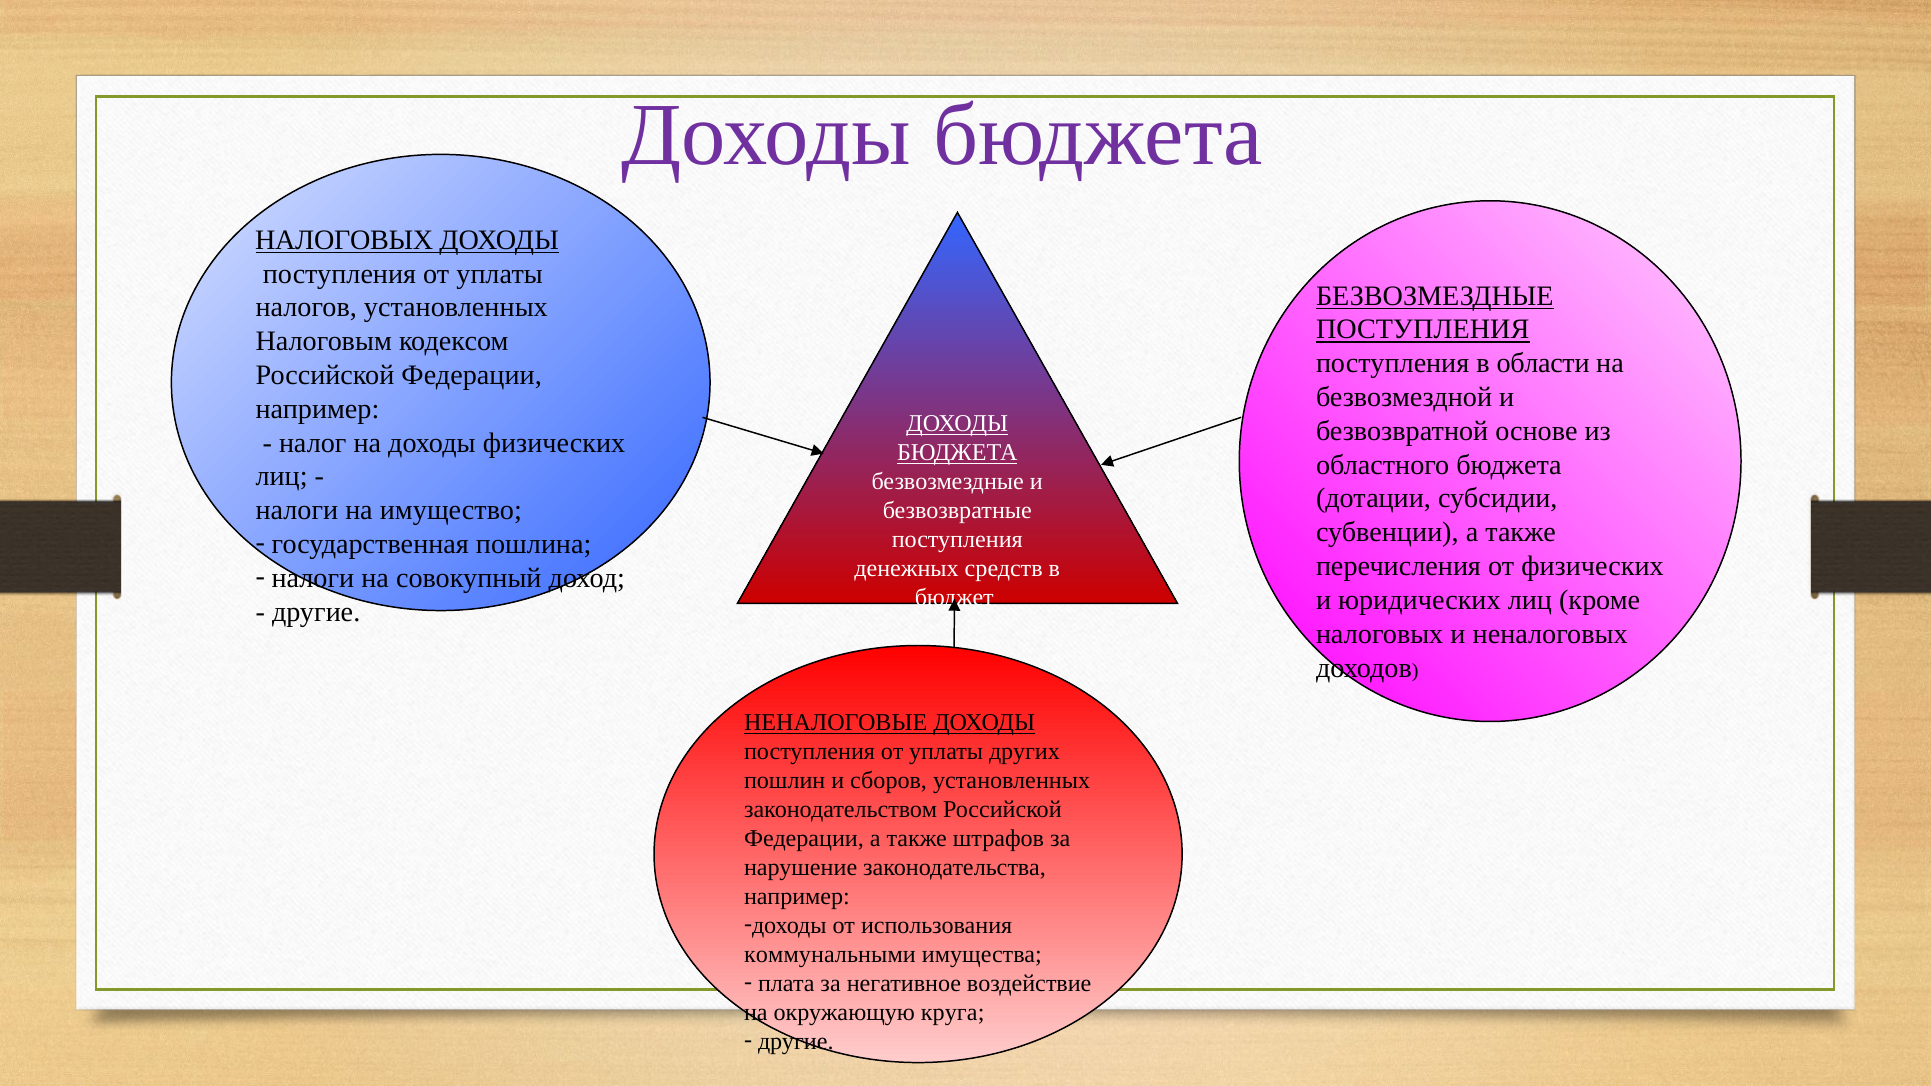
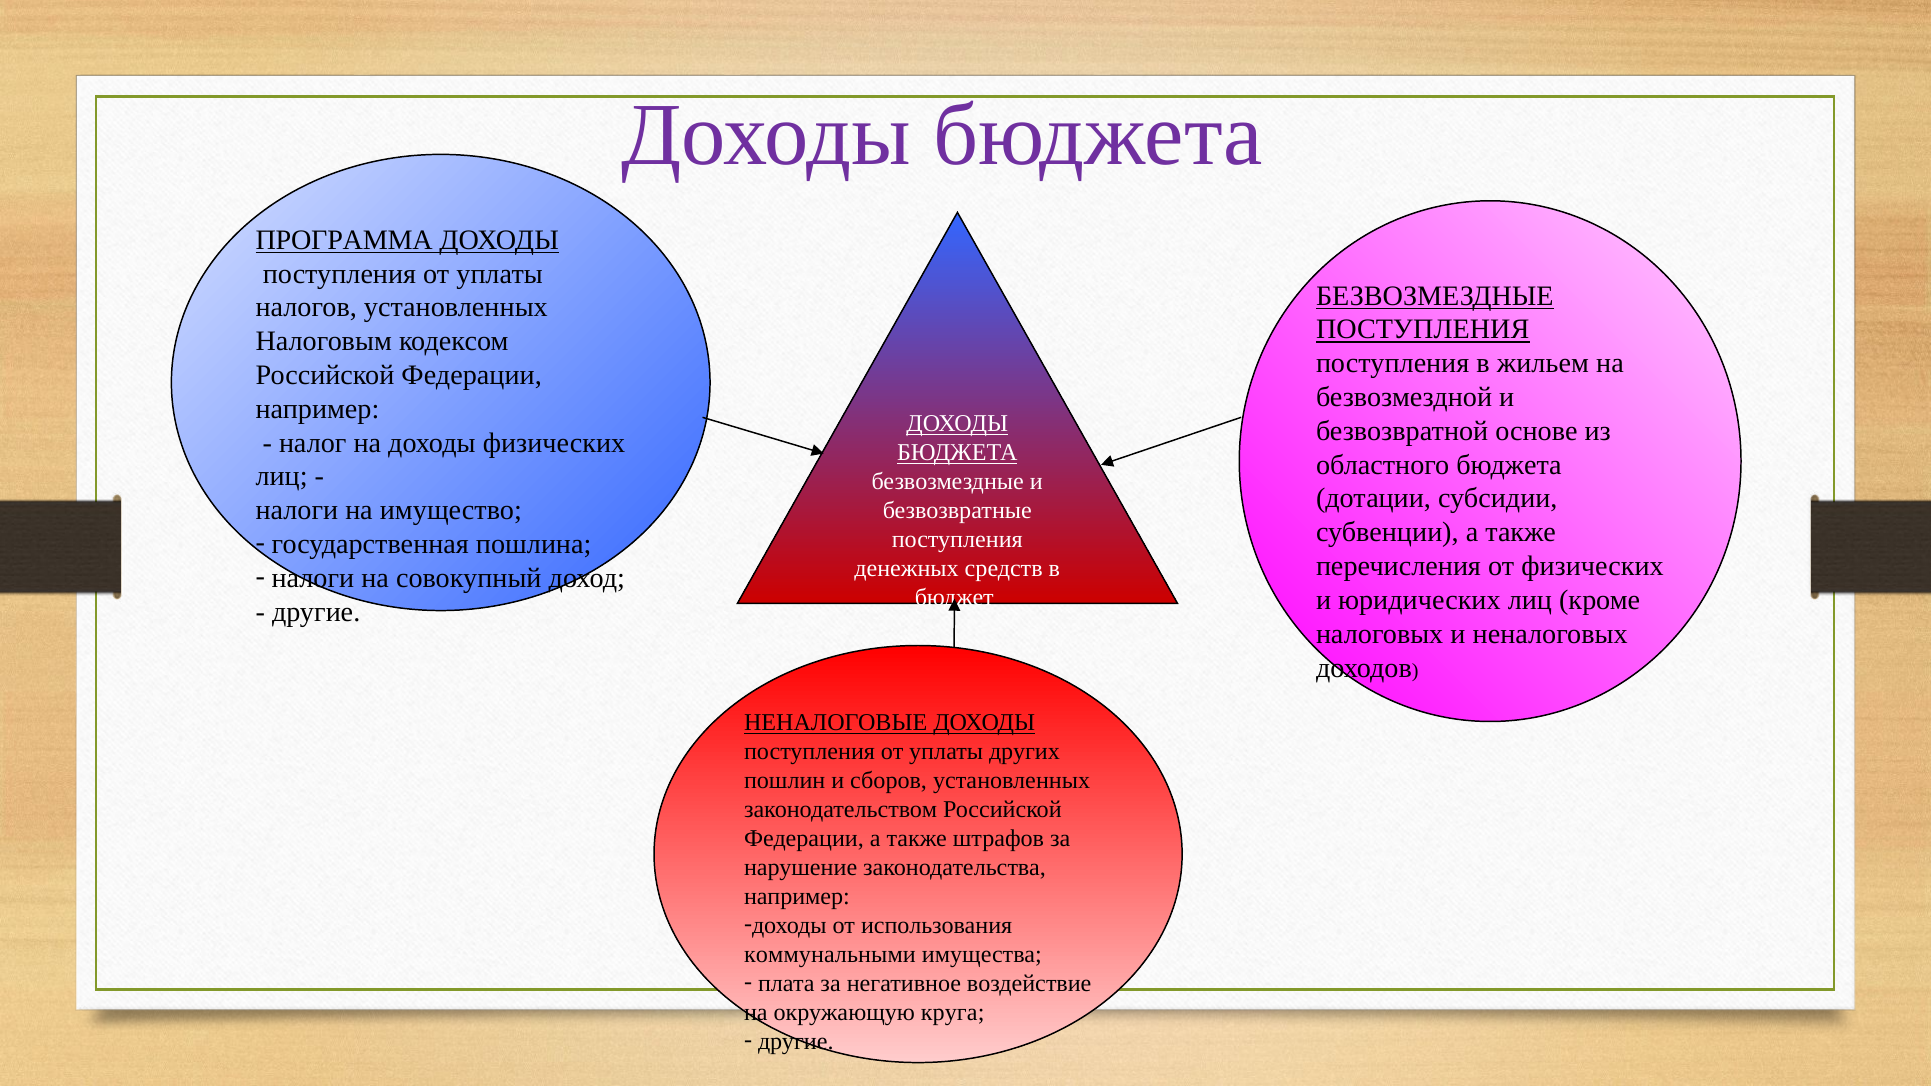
НАЛОГОВЫХ at (344, 240): НАЛОГОВЫХ -> ПРОГРАММА
области: области -> жильем
